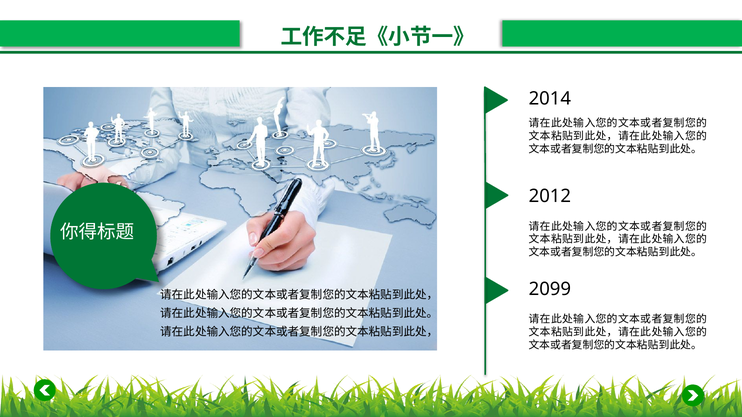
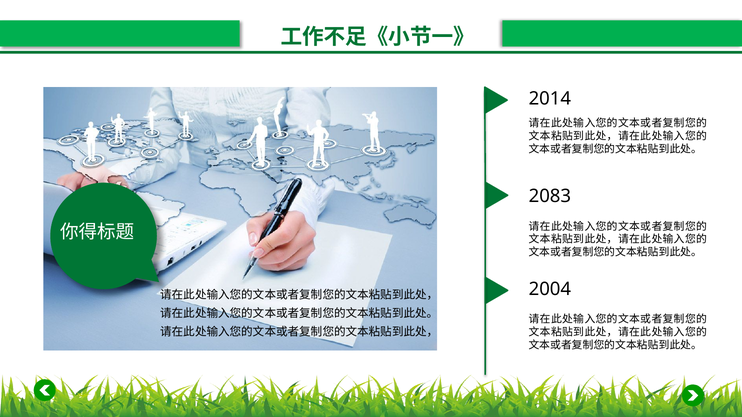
2012: 2012 -> 2083
2099: 2099 -> 2004
